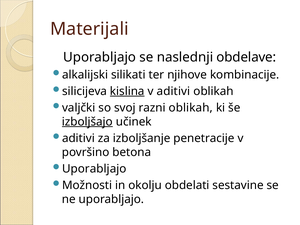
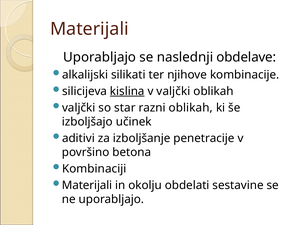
v aditivi: aditivi -> valjčki
svoj: svoj -> star
izboljšajo underline: present -> none
Uporabljajo at (94, 169): Uporabljajo -> Kombinaciji
Možnosti at (87, 185): Možnosti -> Materijali
